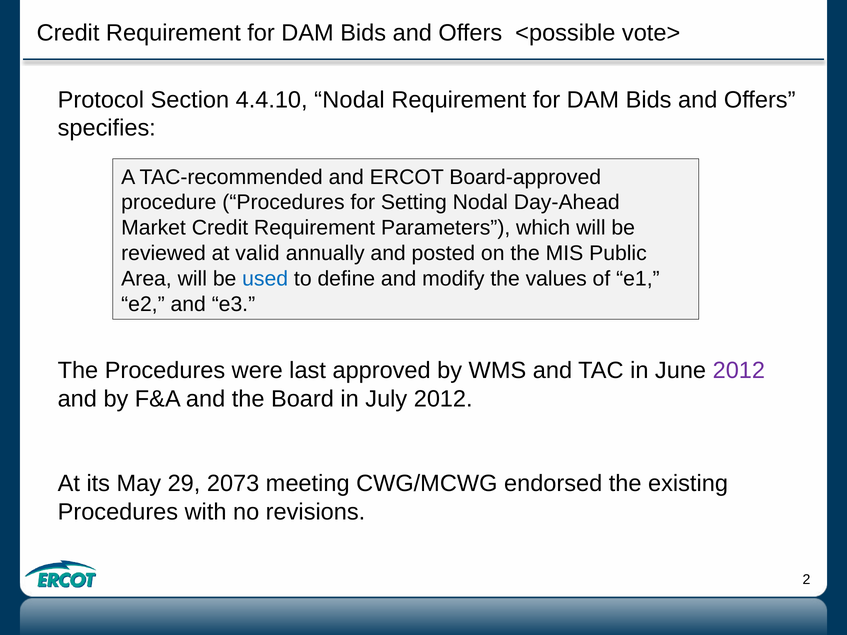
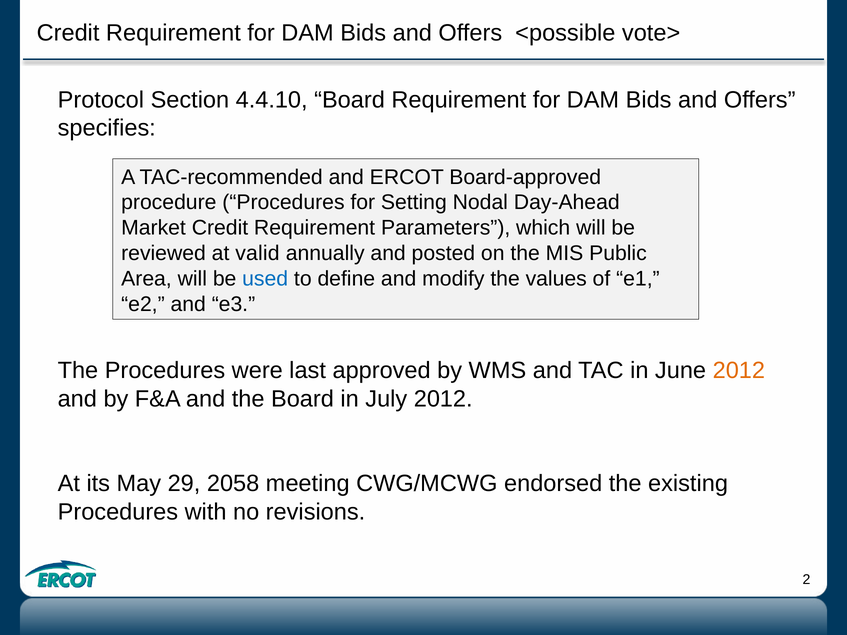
4.4.10 Nodal: Nodal -> Board
2012 at (739, 371) colour: purple -> orange
2073: 2073 -> 2058
